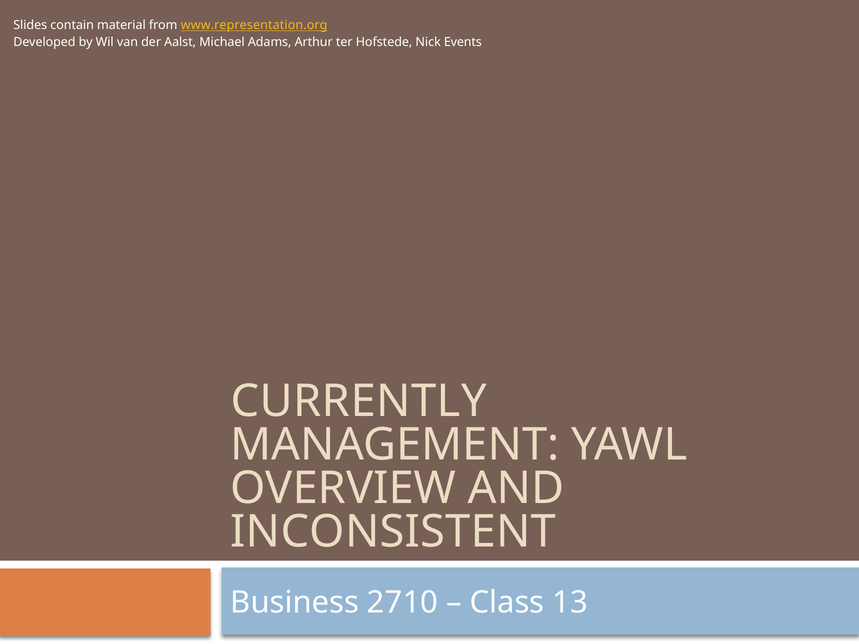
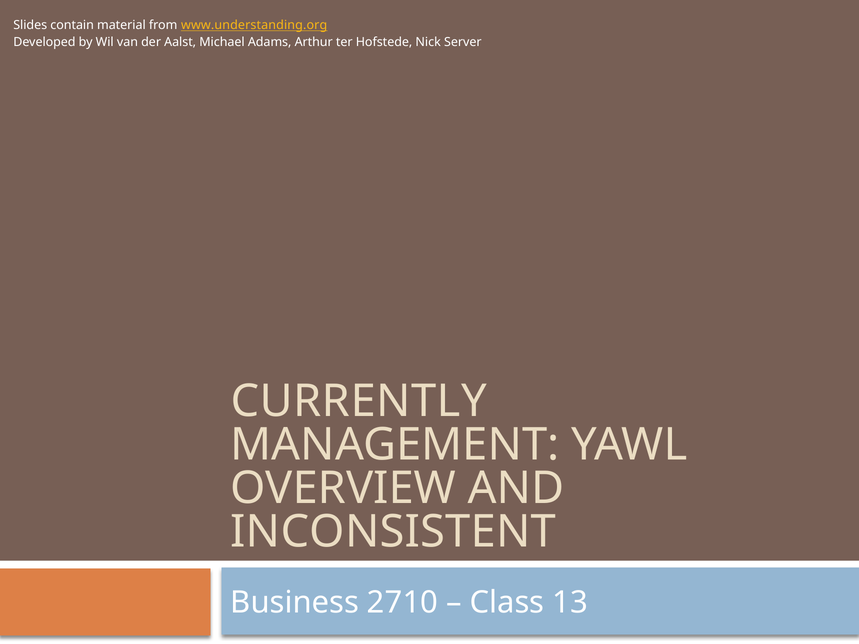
www.representation.org: www.representation.org -> www.understanding.org
Events: Events -> Server
